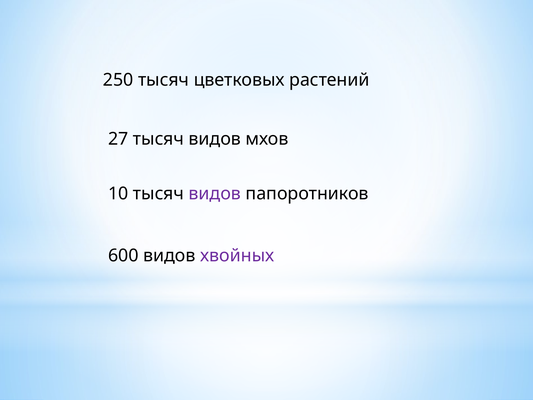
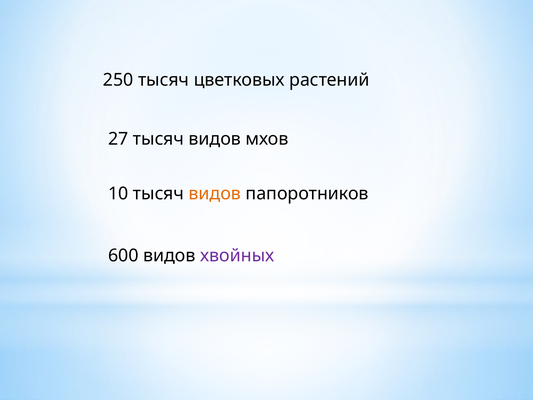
видов at (215, 193) colour: purple -> orange
